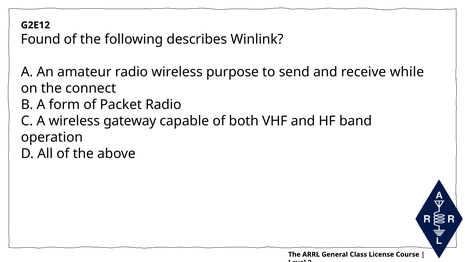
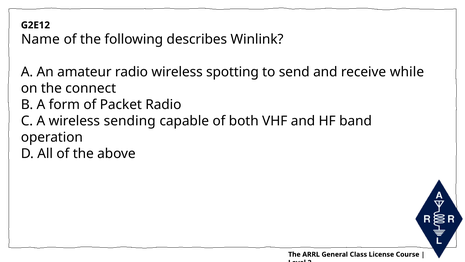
Found: Found -> Name
purpose: purpose -> spotting
gateway: gateway -> sending
